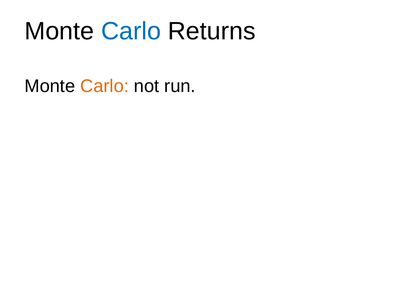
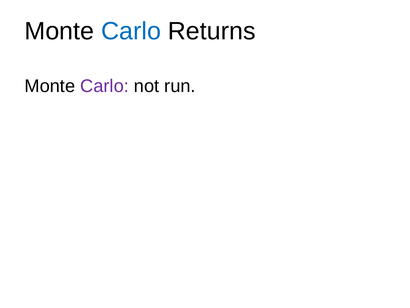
Carlo at (105, 86) colour: orange -> purple
